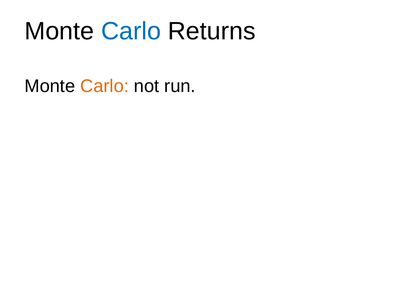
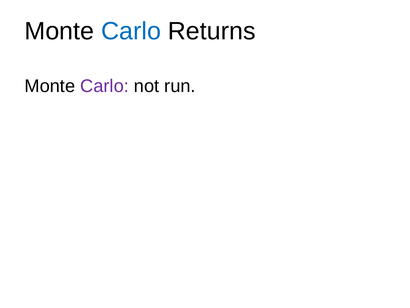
Carlo at (105, 86) colour: orange -> purple
